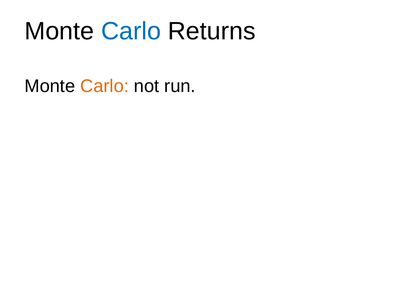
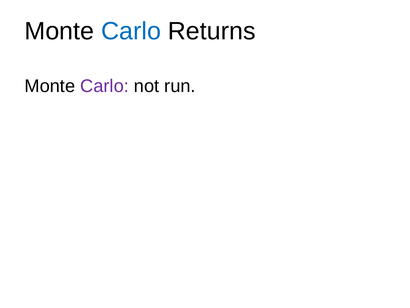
Carlo at (105, 86) colour: orange -> purple
